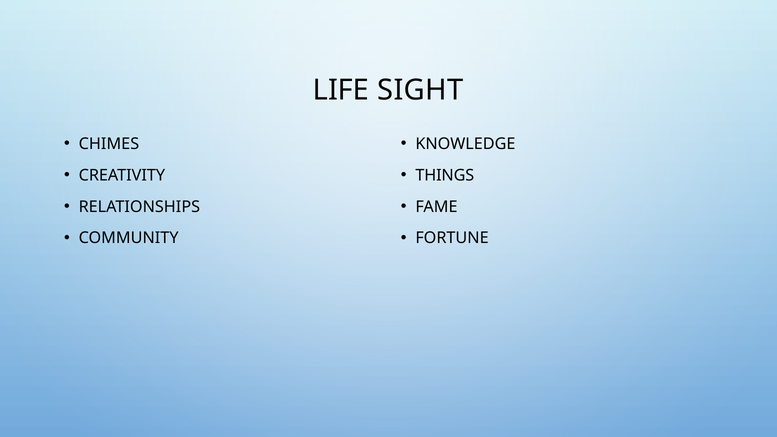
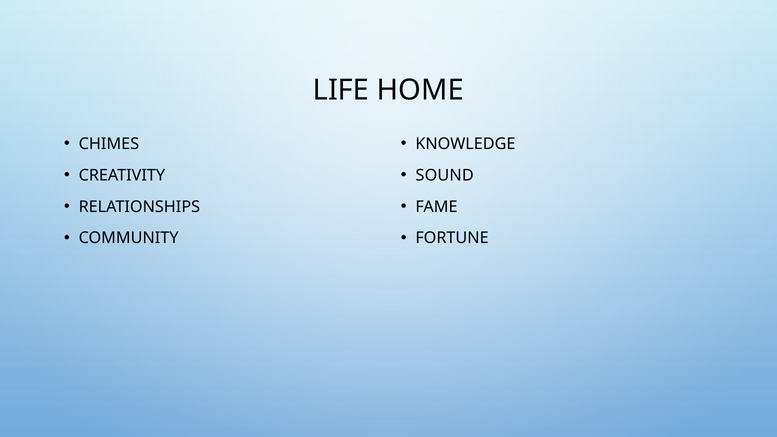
SIGHT: SIGHT -> HOME
THINGS: THINGS -> SOUND
